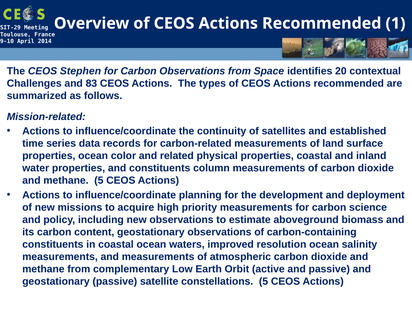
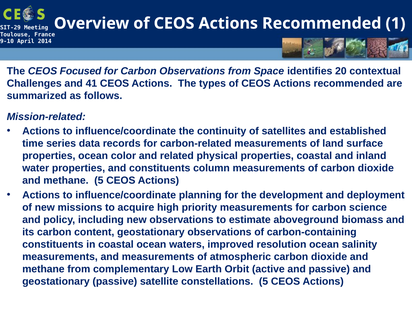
Stephen: Stephen -> Focused
83: 83 -> 41
